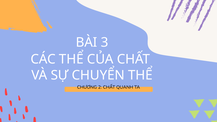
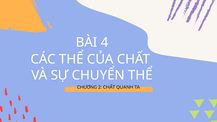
3: 3 -> 4
